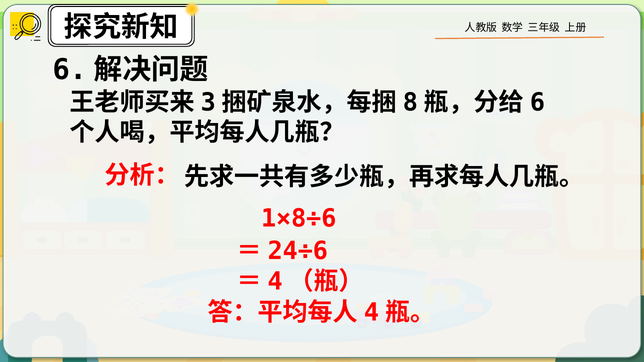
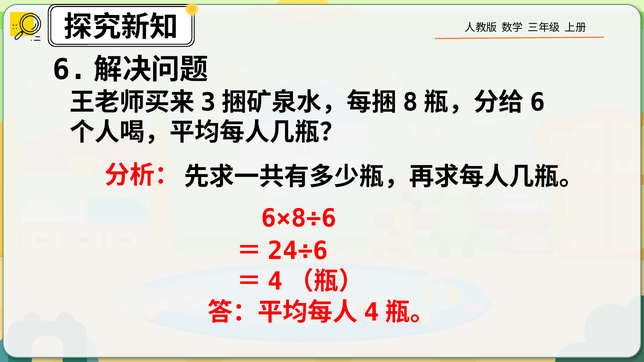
1×8÷6: 1×8÷6 -> 6×8÷6
